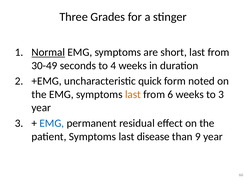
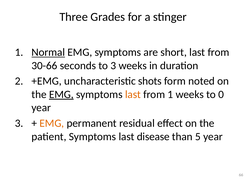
30-49: 30-49 -> 30-66
to 4: 4 -> 3
quick: quick -> shots
EMG at (61, 94) underline: none -> present
from 6: 6 -> 1
to 3: 3 -> 0
EMG at (52, 123) colour: blue -> orange
9: 9 -> 5
